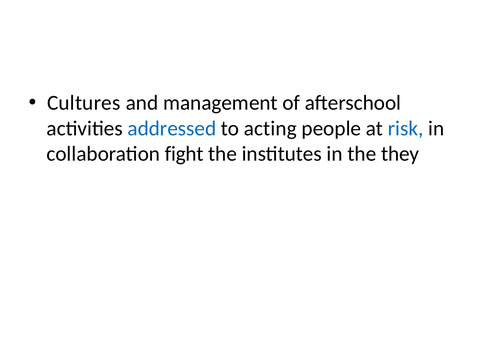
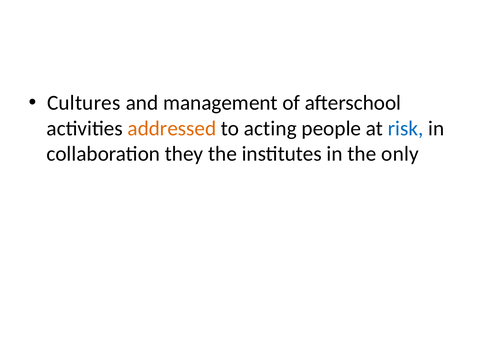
addressed colour: blue -> orange
fight: fight -> they
they: they -> only
